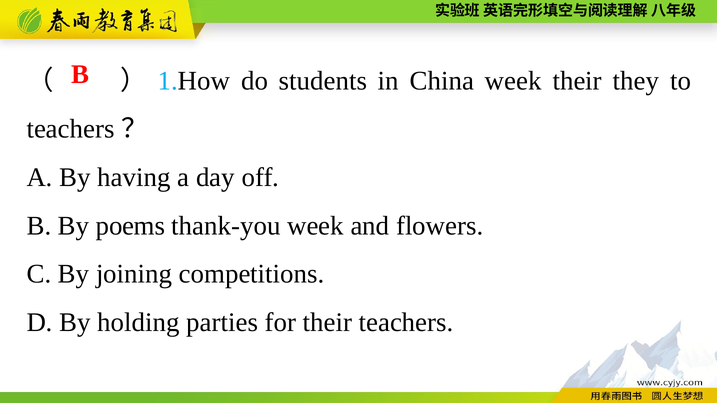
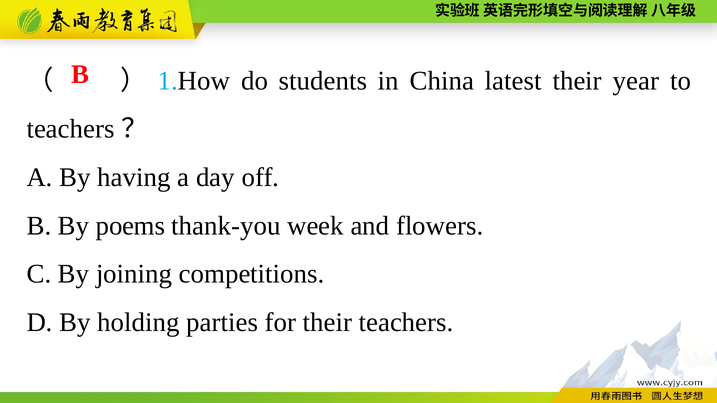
China week: week -> latest
they: they -> year
